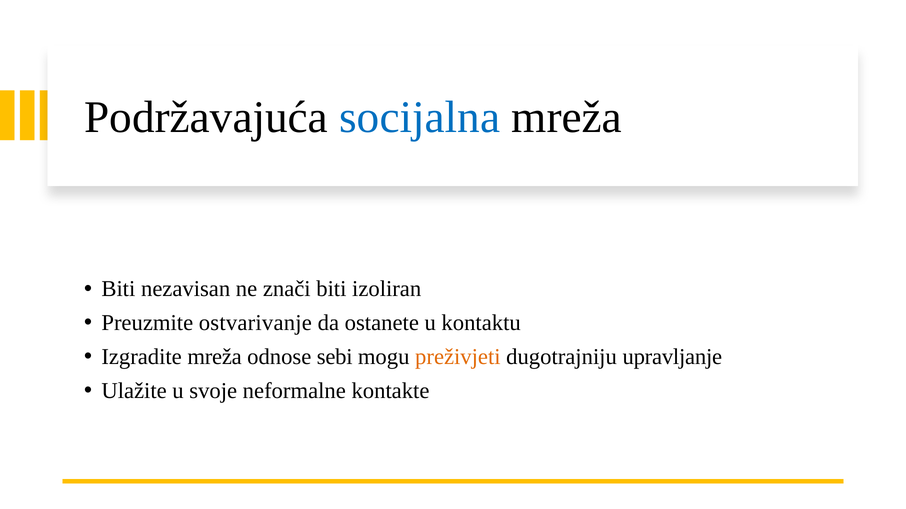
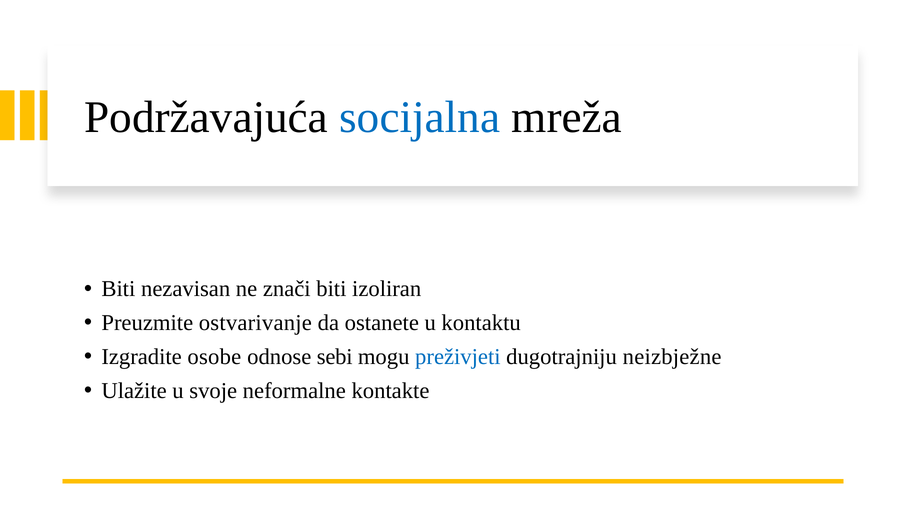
Izgradite mreža: mreža -> osobe
preživjeti colour: orange -> blue
upravljanje: upravljanje -> neizbježne
